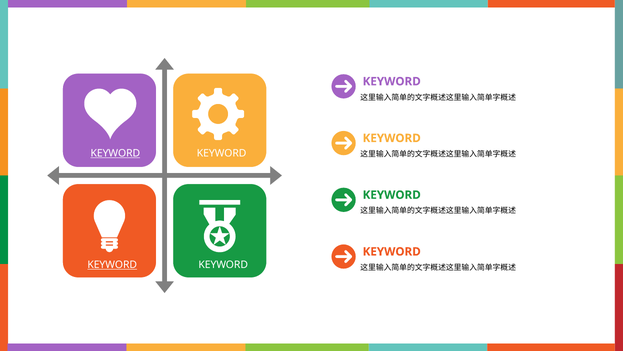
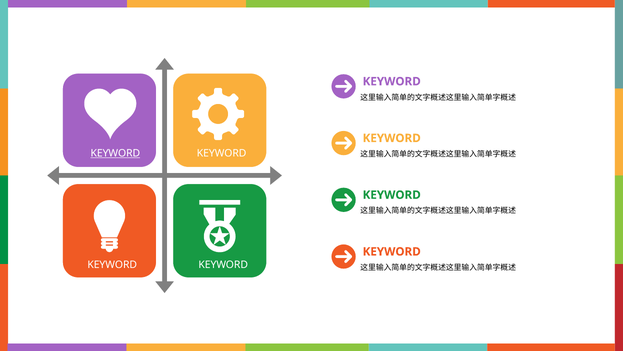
KEYWORD at (112, 264) underline: present -> none
